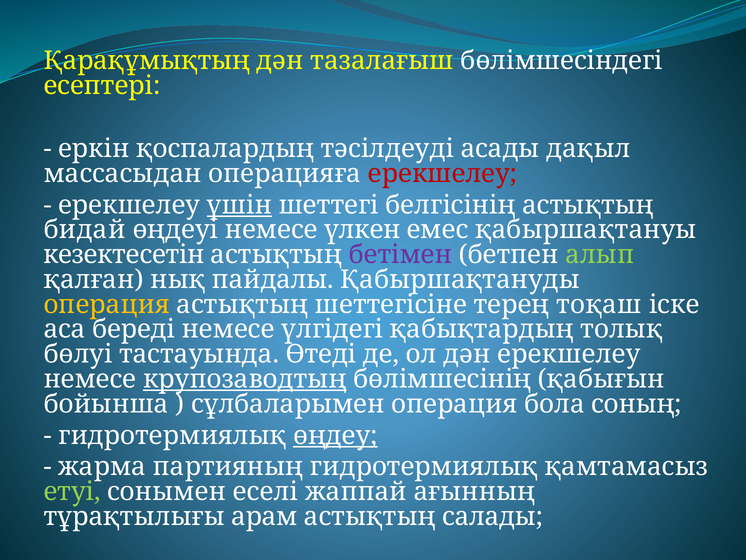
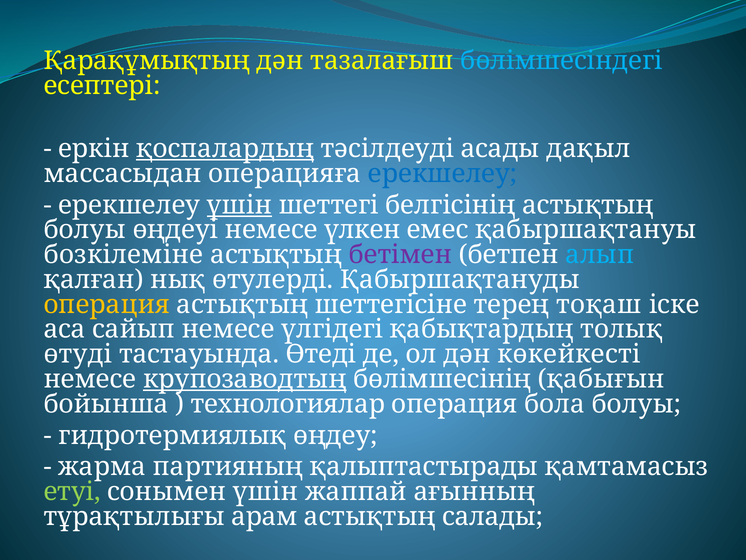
бөлiмшесiндегi colour: white -> light blue
қоспалардың underline: none -> present
ерекшелеу at (443, 173) colour: red -> blue
бидай at (85, 230): бидай -> болуы
кезектесетiн: кезектесетiн -> бозкiлемiне
алып colour: light green -> light blue
пайдалы: пайдалы -> өтулердi
бередi: бередi -> сайып
бөлуi: бөлуi -> өтудi
дән ерекшелеу: ерекшелеу -> көкейкестi
сұлбаларымен: сұлбаларымен -> технологиялар
бола соның: соның -> болуы
өңдеу underline: present -> none
партияның гидротермиялық: гидротермиялық -> қалыптастырады
сонымен еселi: еселi -> үшiн
